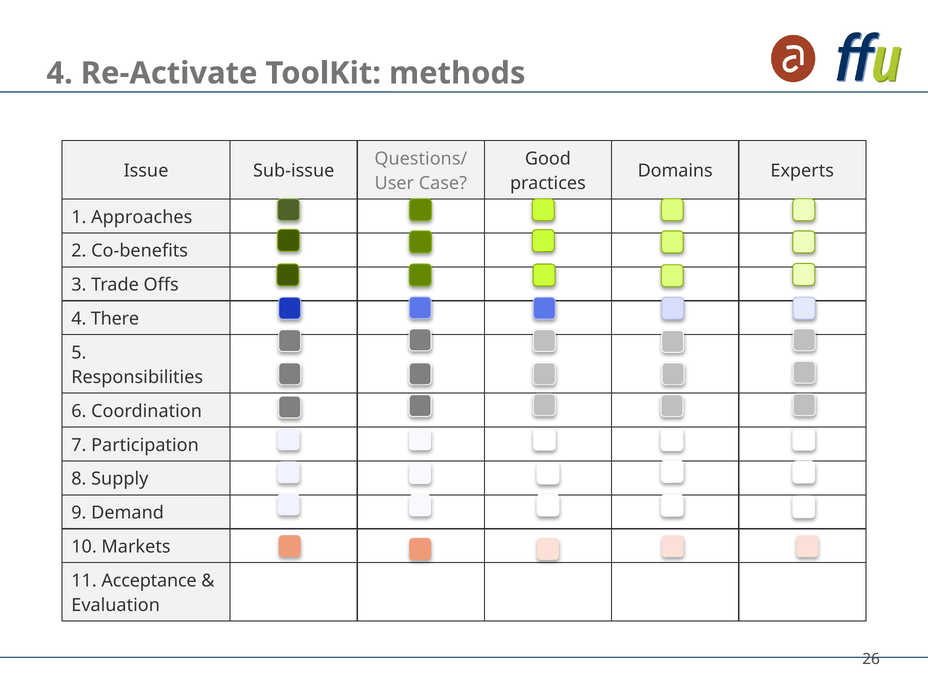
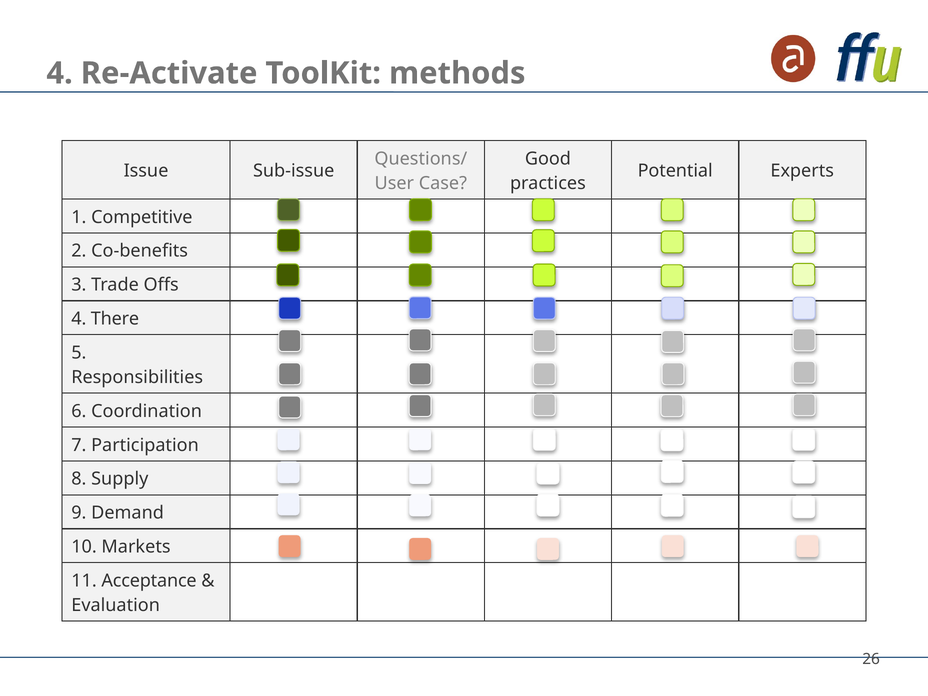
Domains: Domains -> Potential
Approaches: Approaches -> Competitive
